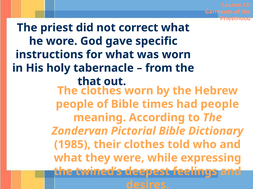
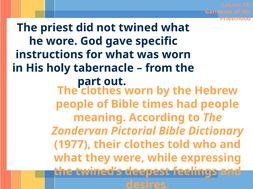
correct: correct -> twined
that: that -> part
1985: 1985 -> 1977
